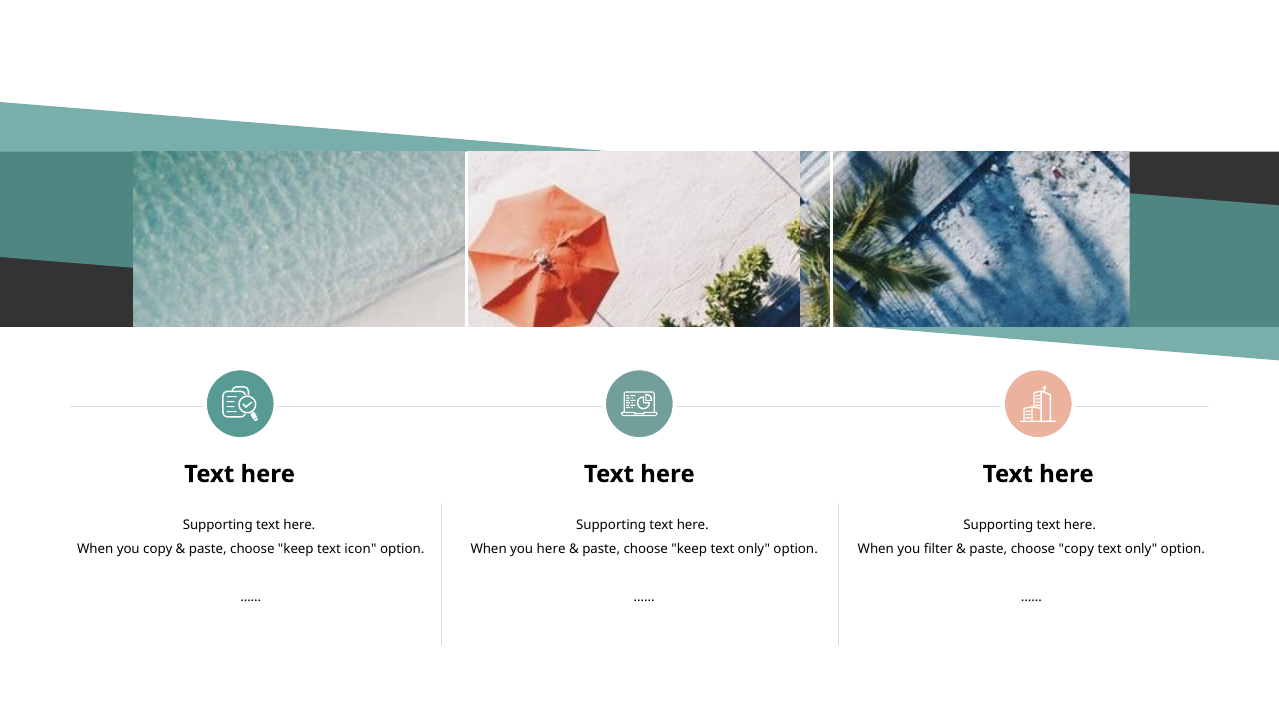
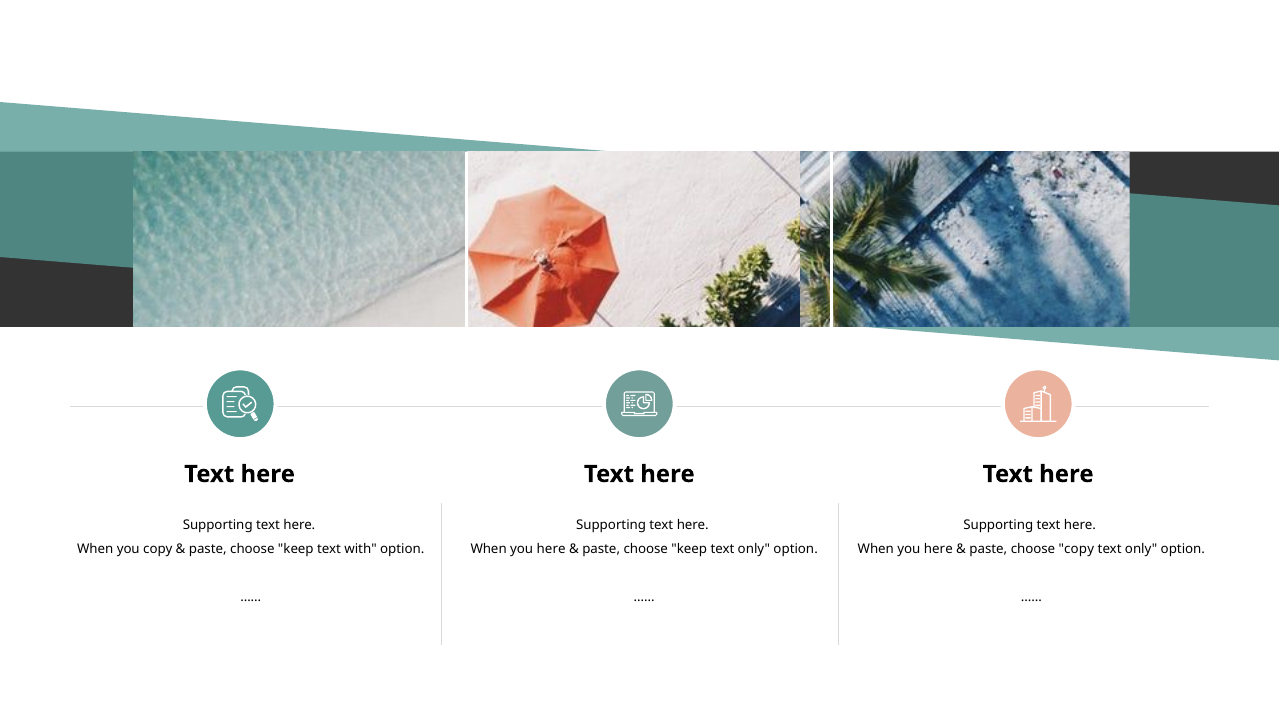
icon: icon -> with
filter at (938, 549): filter -> here
